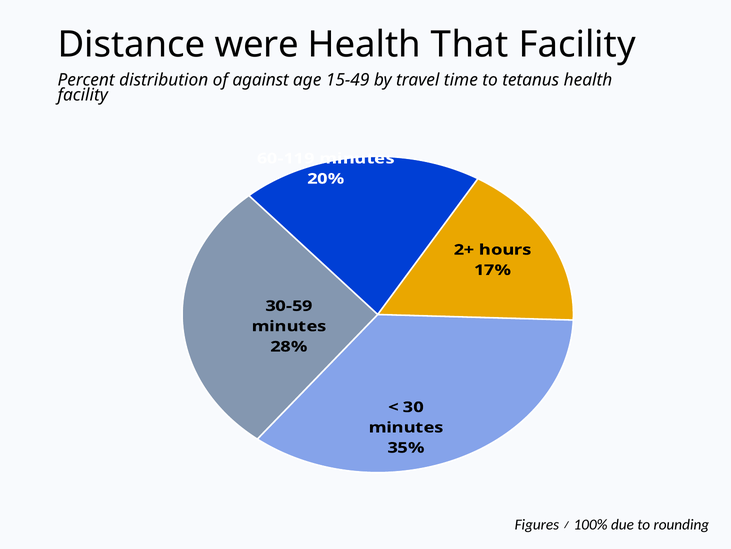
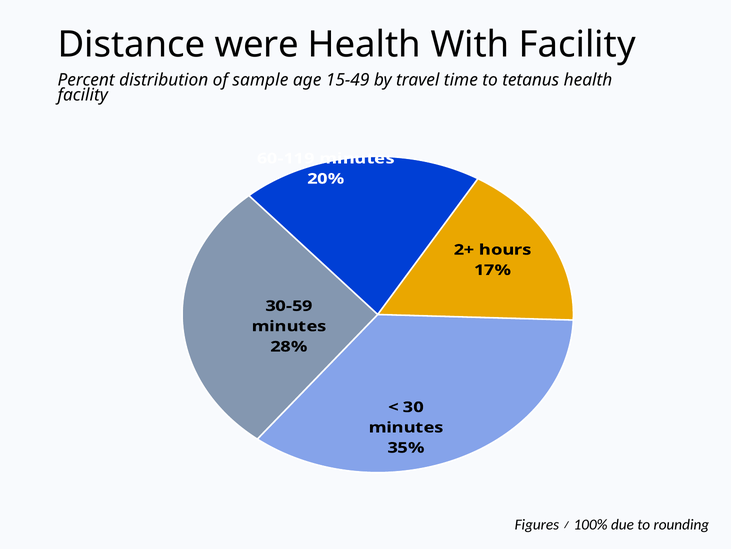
That: That -> With
against: against -> sample
